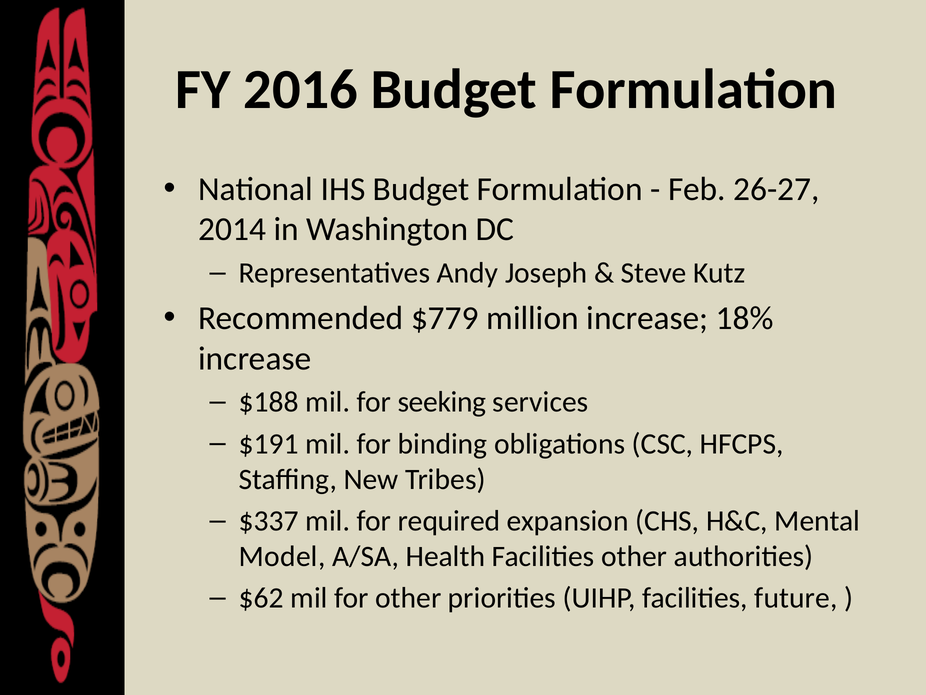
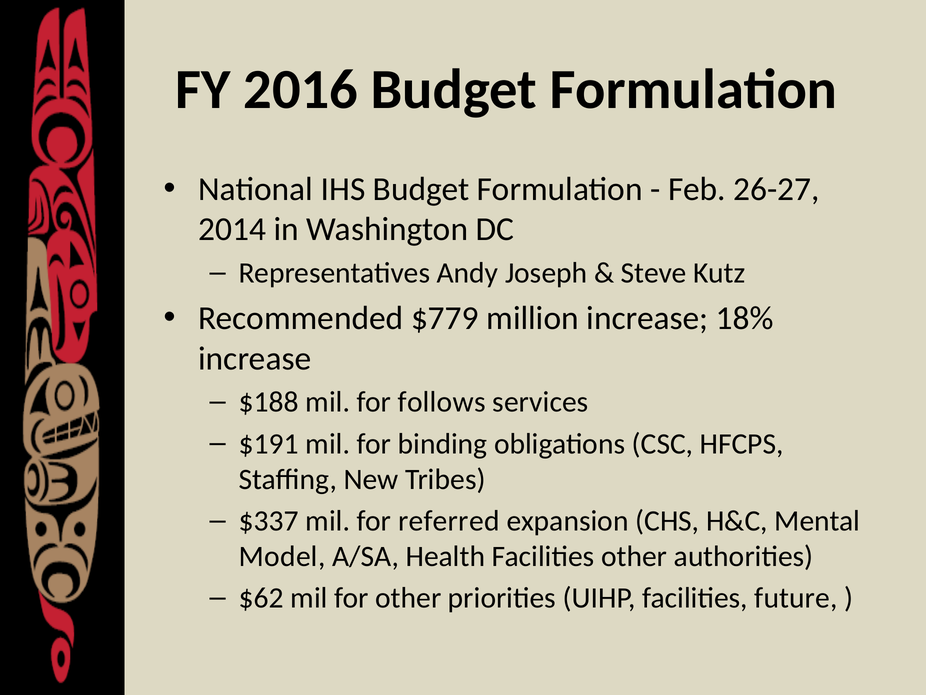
seeking: seeking -> follows
required: required -> referred
